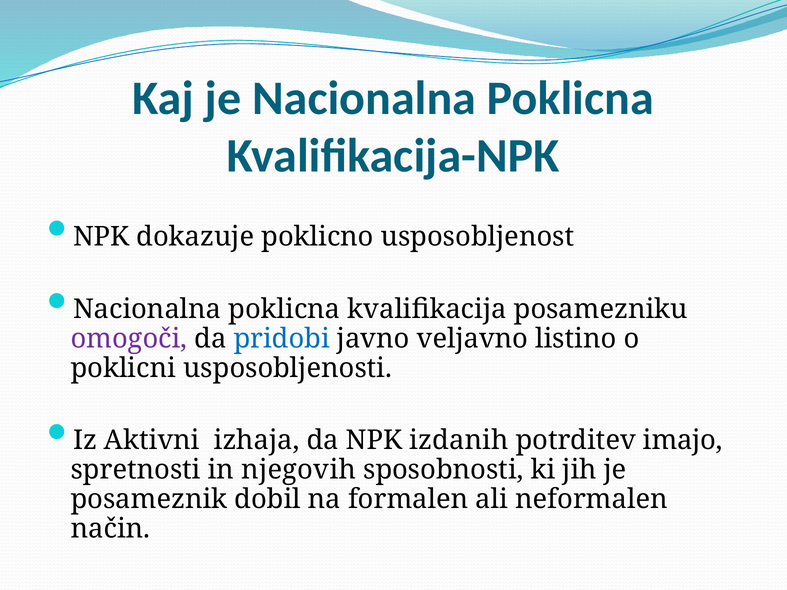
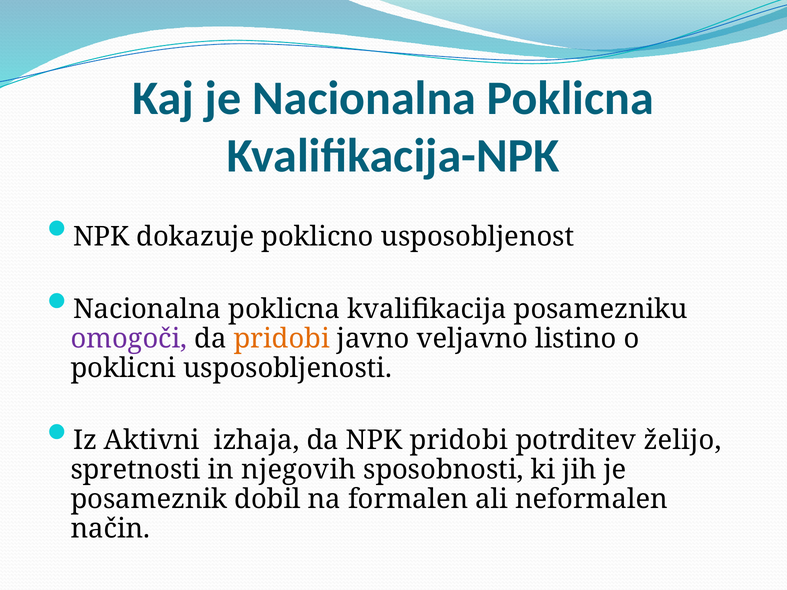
pridobi at (282, 339) colour: blue -> orange
NPK izdanih: izdanih -> pridobi
imajo: imajo -> želijo
